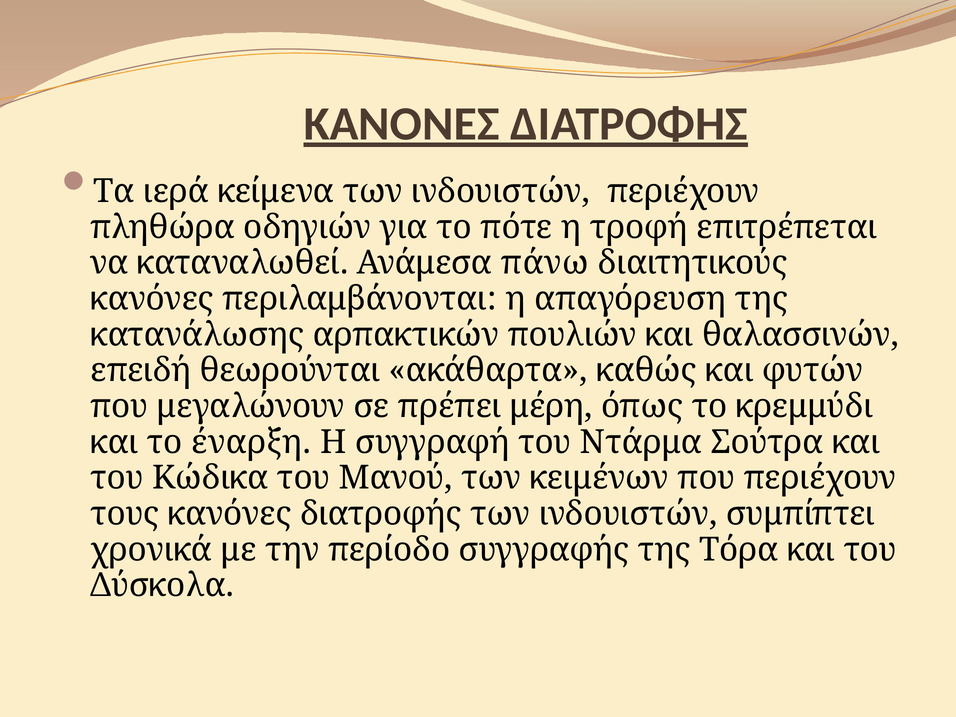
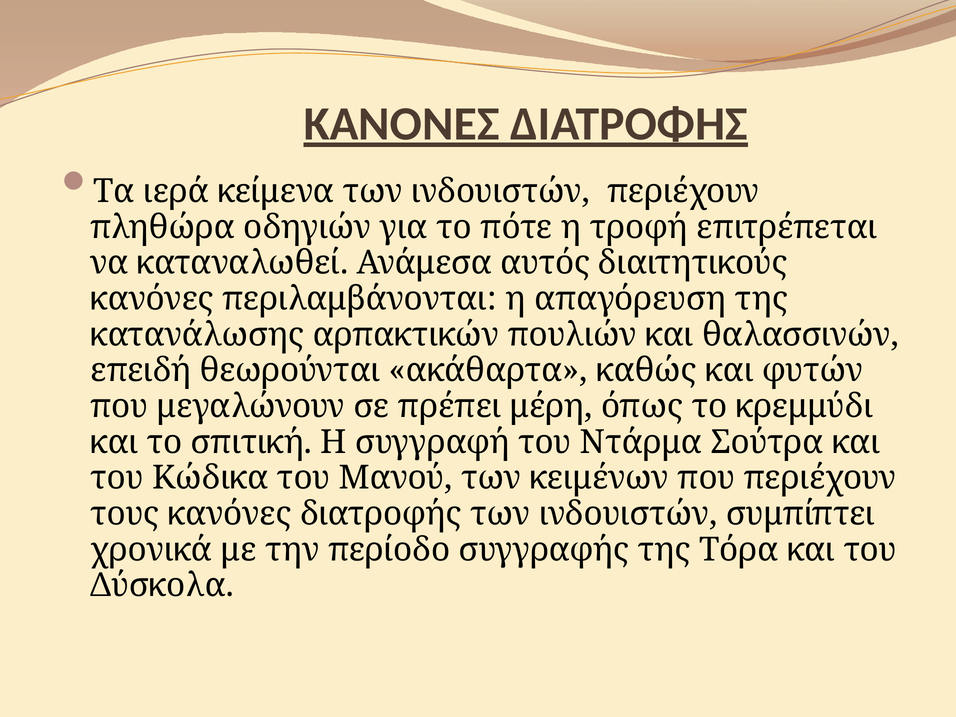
πάνω: πάνω -> αυτός
έναρξη: έναρξη -> σπιτική
